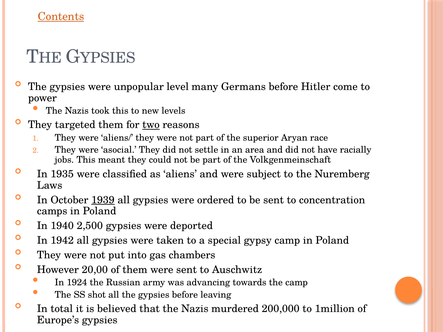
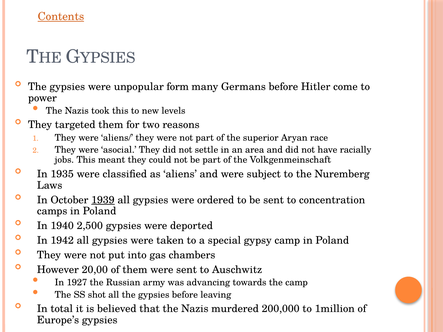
level: level -> form
two underline: present -> none
1924: 1924 -> 1927
